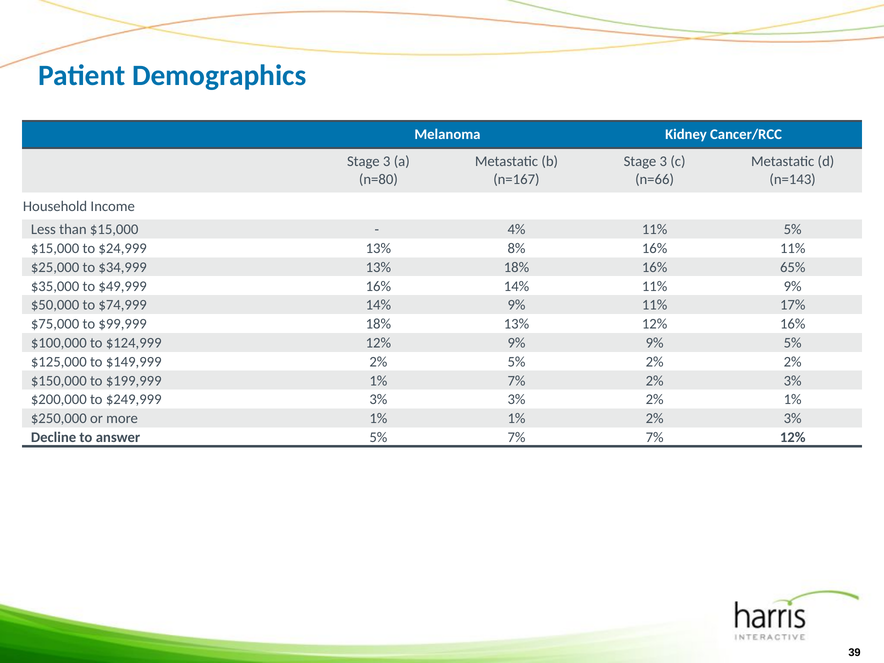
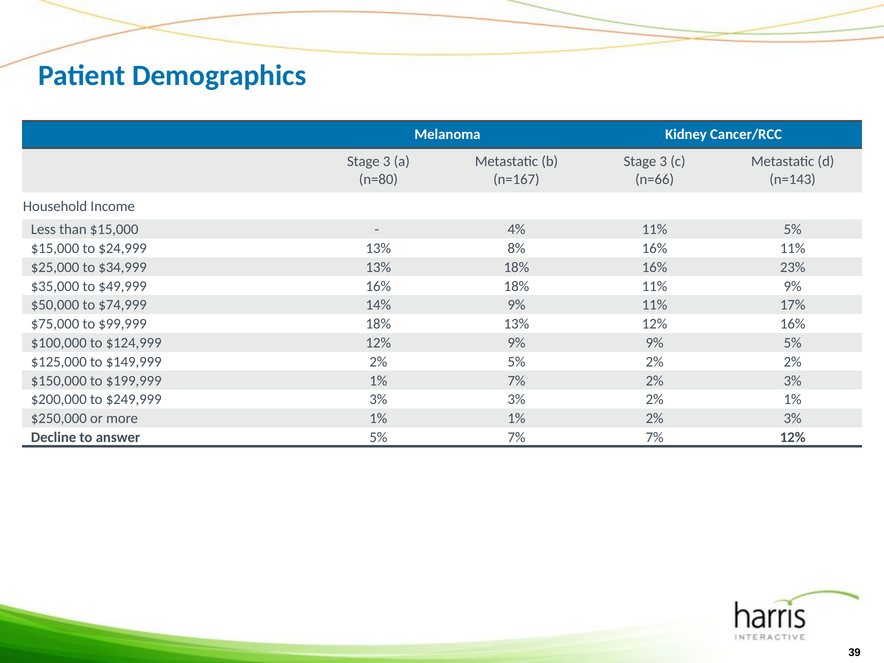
65%: 65% -> 23%
16% 14%: 14% -> 18%
